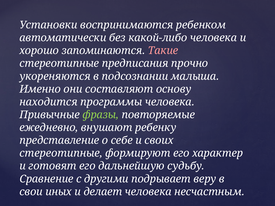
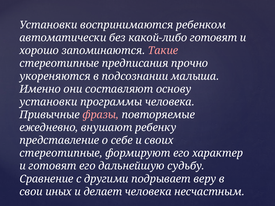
какой-либо человека: человека -> готовят
находится at (49, 102): находится -> установки
фразы colour: light green -> pink
